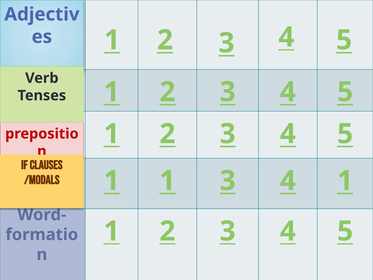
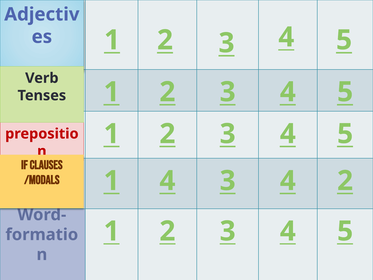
1 at (167, 181): 1 -> 4
4 1: 1 -> 2
